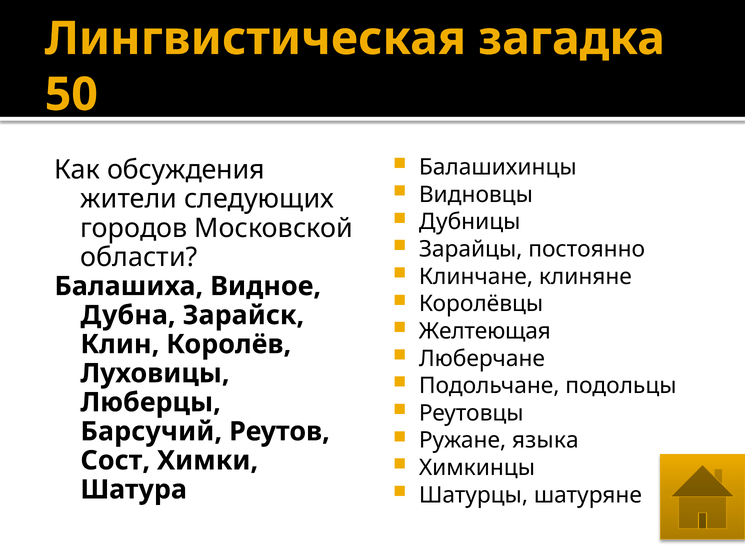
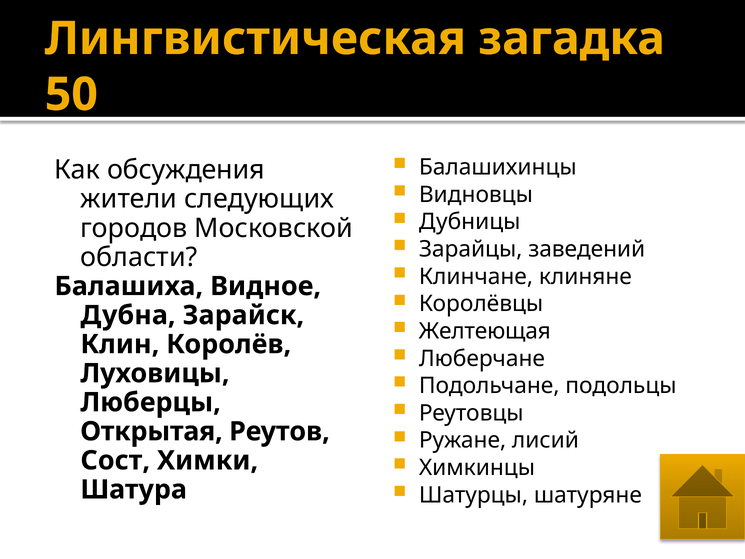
постоянно: постоянно -> заведений
Барсучий: Барсучий -> Открытая
языка: языка -> лисий
